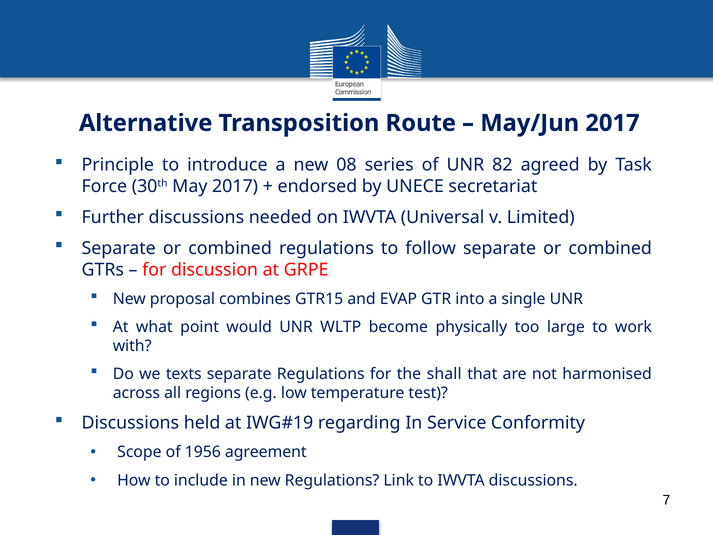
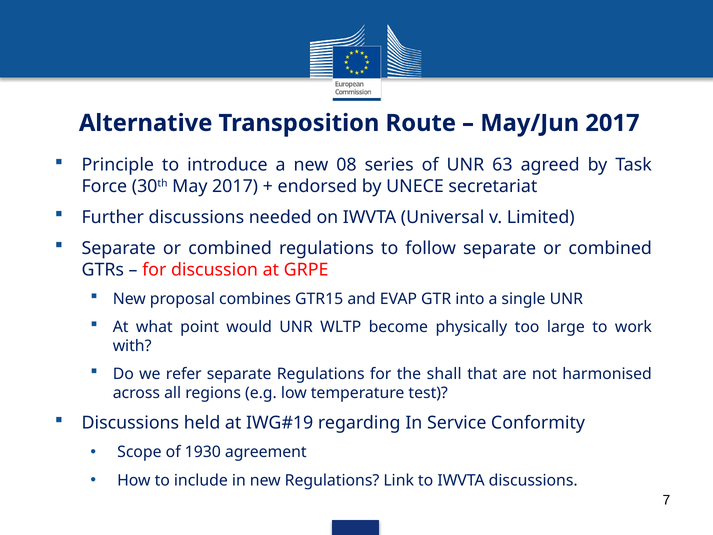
82: 82 -> 63
texts: texts -> refer
1956: 1956 -> 1930
